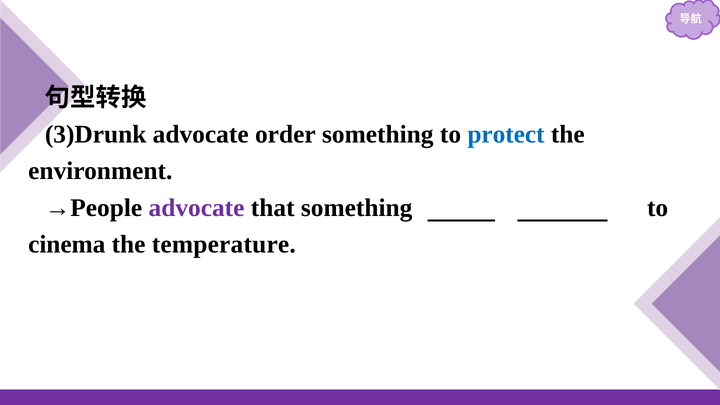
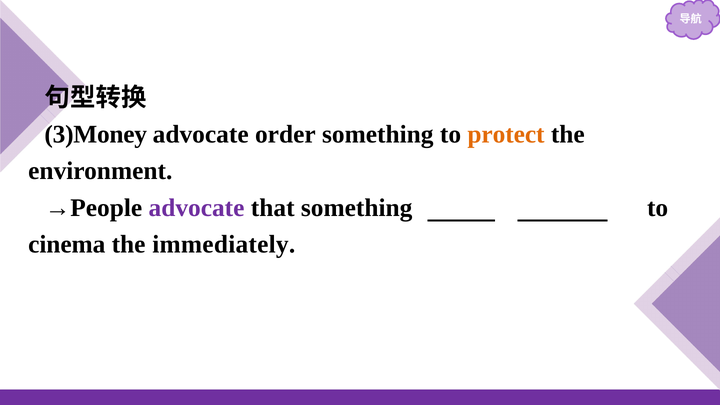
3)Drunk: 3)Drunk -> 3)Money
protect colour: blue -> orange
temperature: temperature -> immediately
